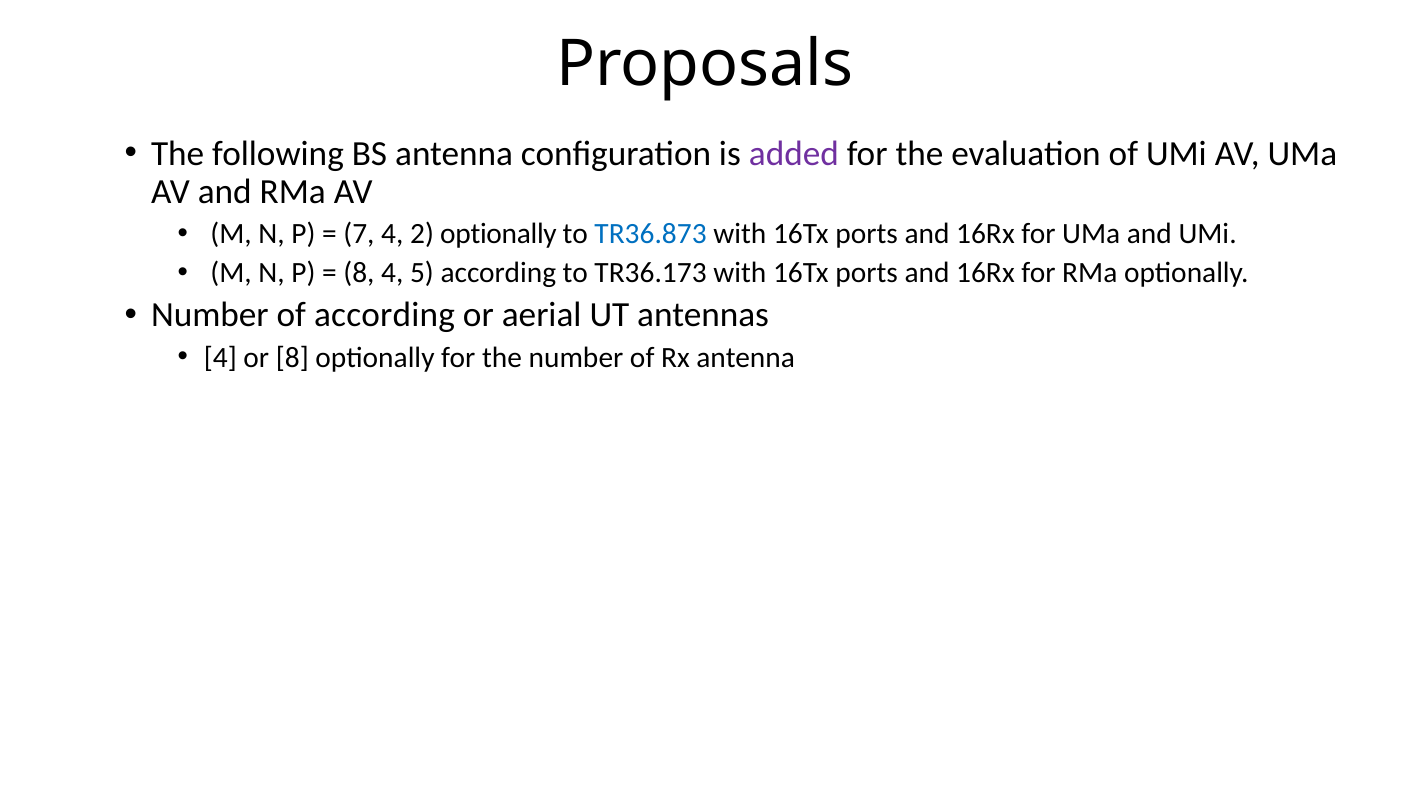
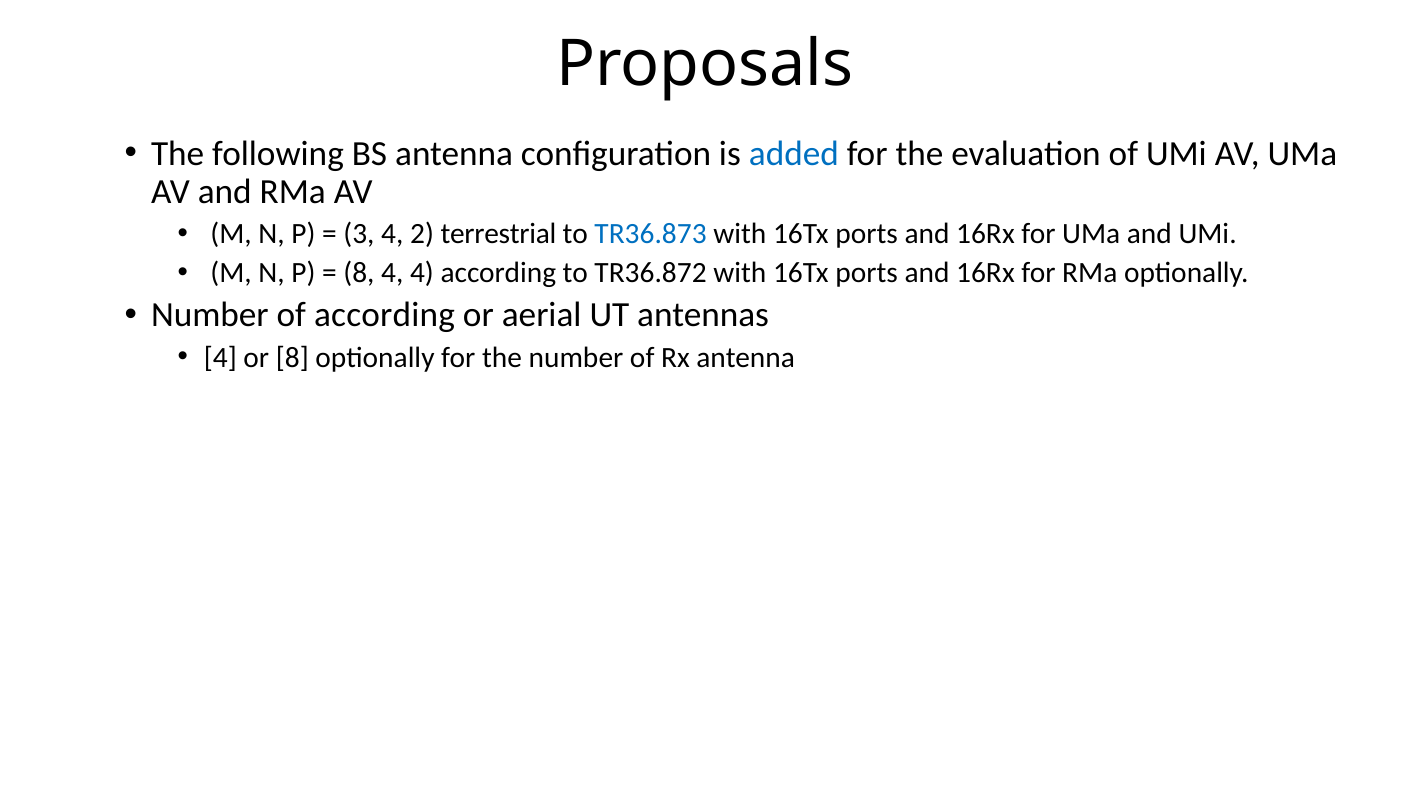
added colour: purple -> blue
7: 7 -> 3
2 optionally: optionally -> terrestrial
4 5: 5 -> 4
TR36.173: TR36.173 -> TR36.872
